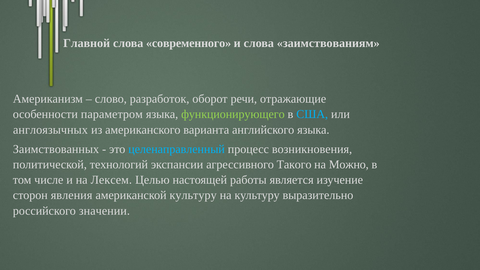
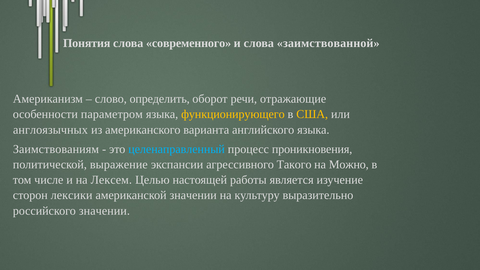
Главной: Главной -> Понятия
заимствованиям: заимствованиям -> заимствованной
разработок: разработок -> определить
функционирующего colour: light green -> yellow
США colour: light blue -> yellow
Заимствованных: Заимствованных -> Заимствованиям
возникновения: возникновения -> проникновения
технологий: технологий -> выражение
явления: явления -> лексики
американской культуру: культуру -> значении
